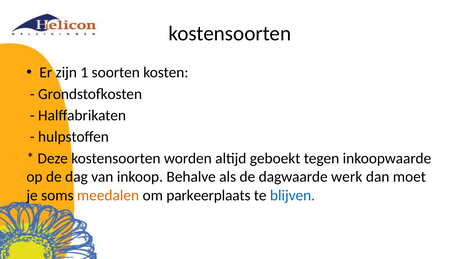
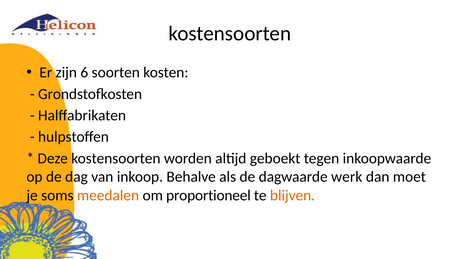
1: 1 -> 6
parkeerplaats: parkeerplaats -> proportioneel
blijven colour: blue -> orange
